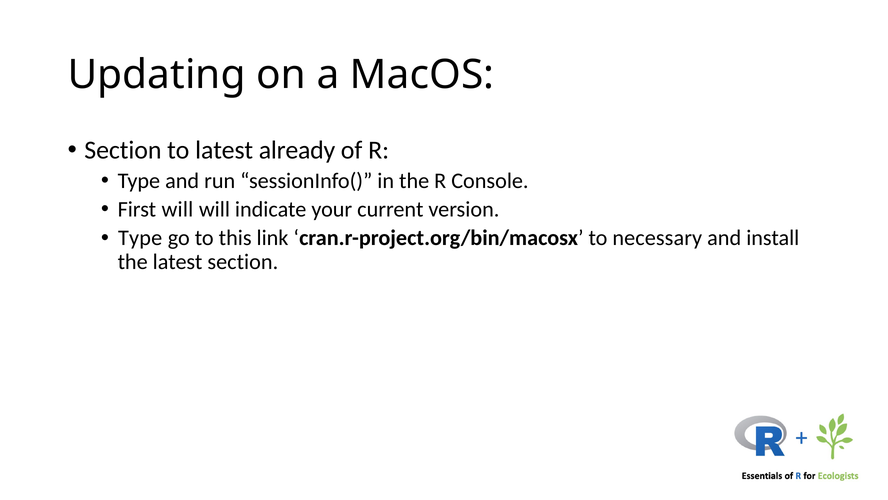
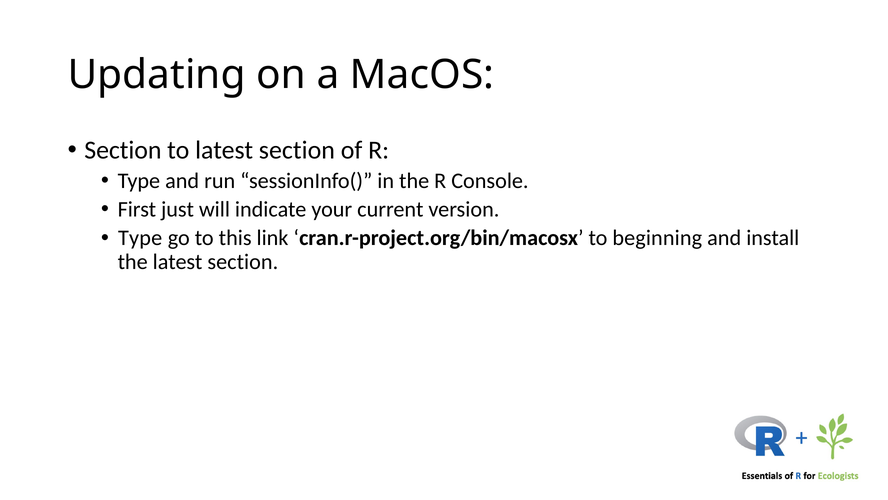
to latest already: already -> section
First will: will -> just
necessary: necessary -> beginning
